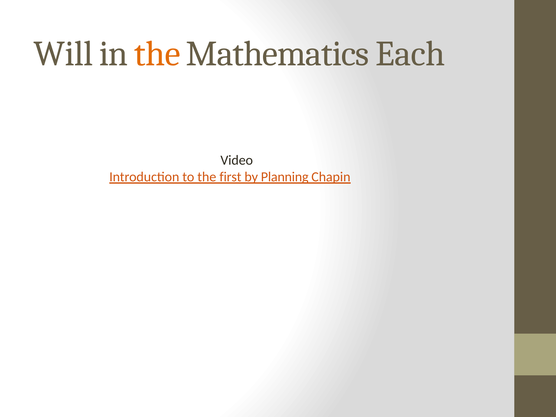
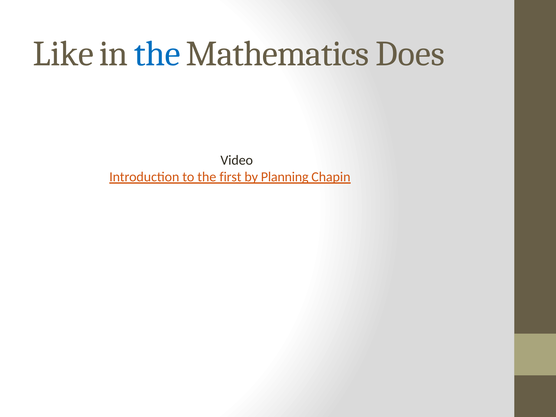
Will: Will -> Like
the at (157, 54) colour: orange -> blue
Each: Each -> Does
